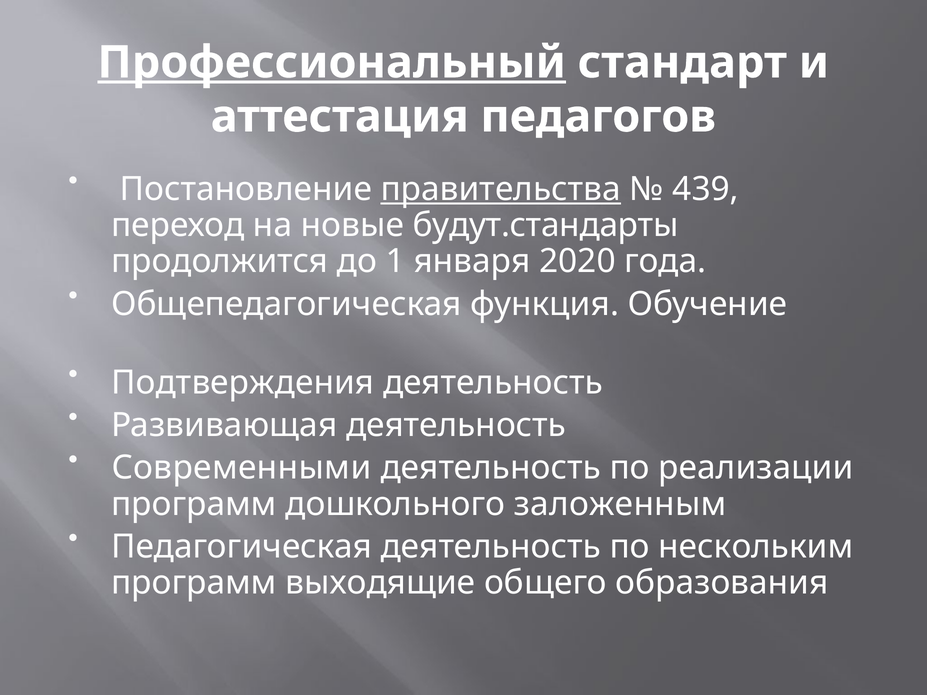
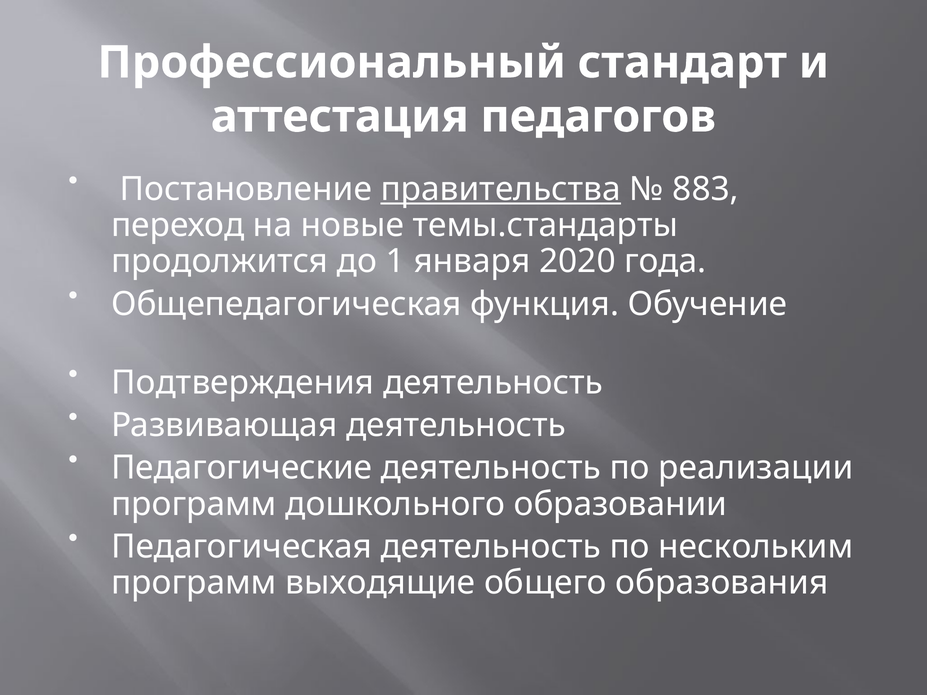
Профессиональный underline: present -> none
439: 439 -> 883
будут.стандарты: будут.стандарты -> темы.стандарты
Современными: Современными -> Педагогические
заложенным: заложенным -> образовании
